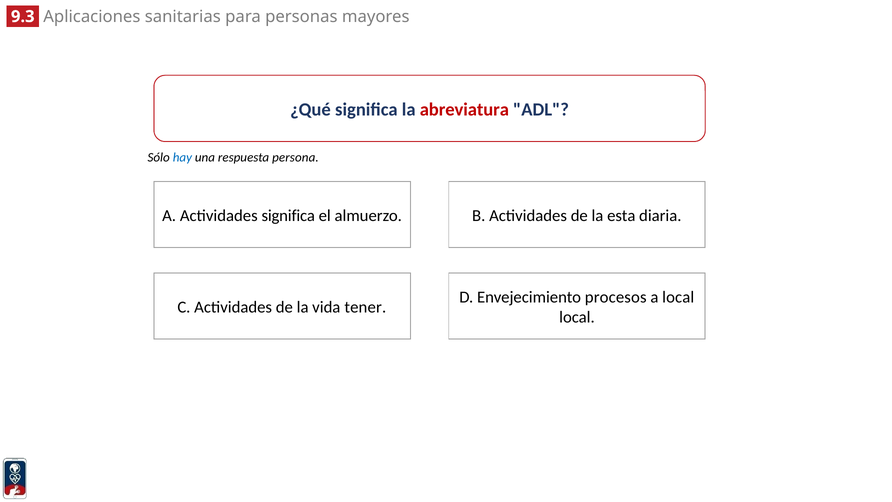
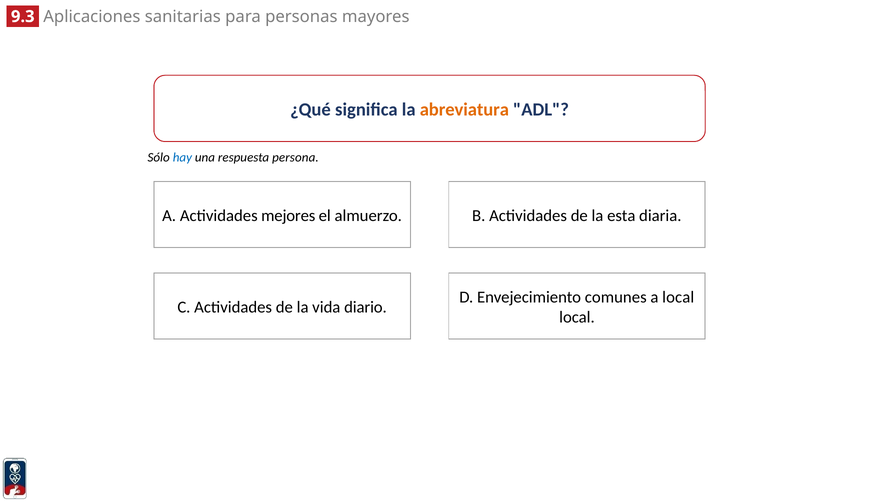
abreviatura colour: red -> orange
Actividades significa: significa -> mejores
procesos: procesos -> comunes
tener: tener -> diario
